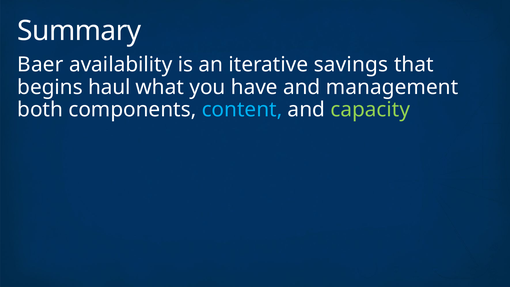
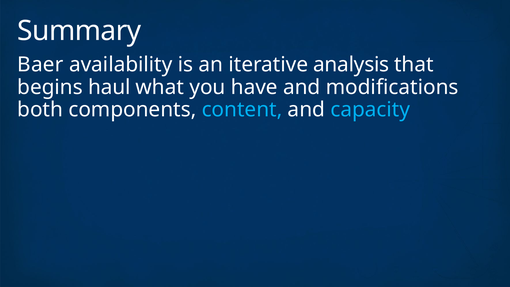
savings: savings -> analysis
management: management -> modifications
capacity colour: light green -> light blue
